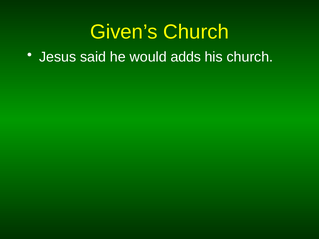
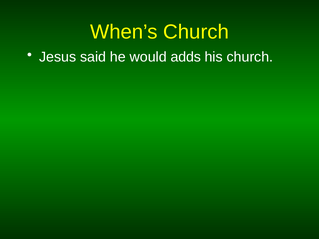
Given’s: Given’s -> When’s
